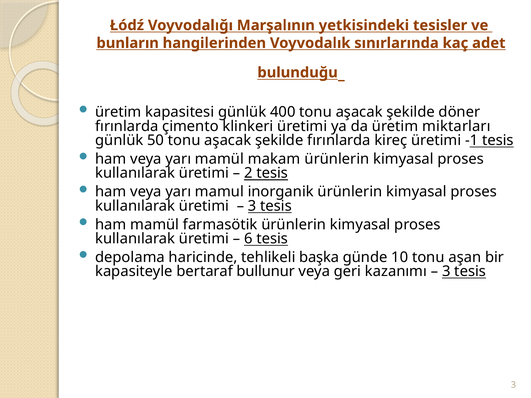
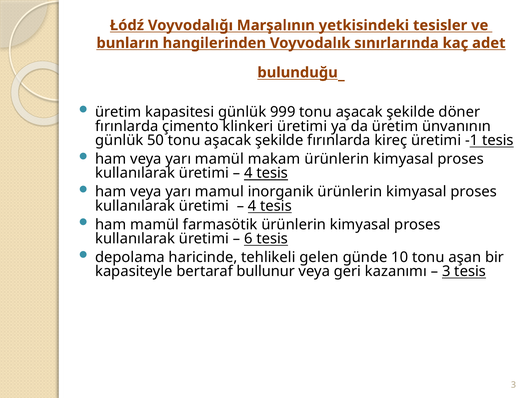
400: 400 -> 999
miktarları: miktarları -> ünvanının
2 at (248, 173): 2 -> 4
3 at (252, 206): 3 -> 4
başka: başka -> gelen
